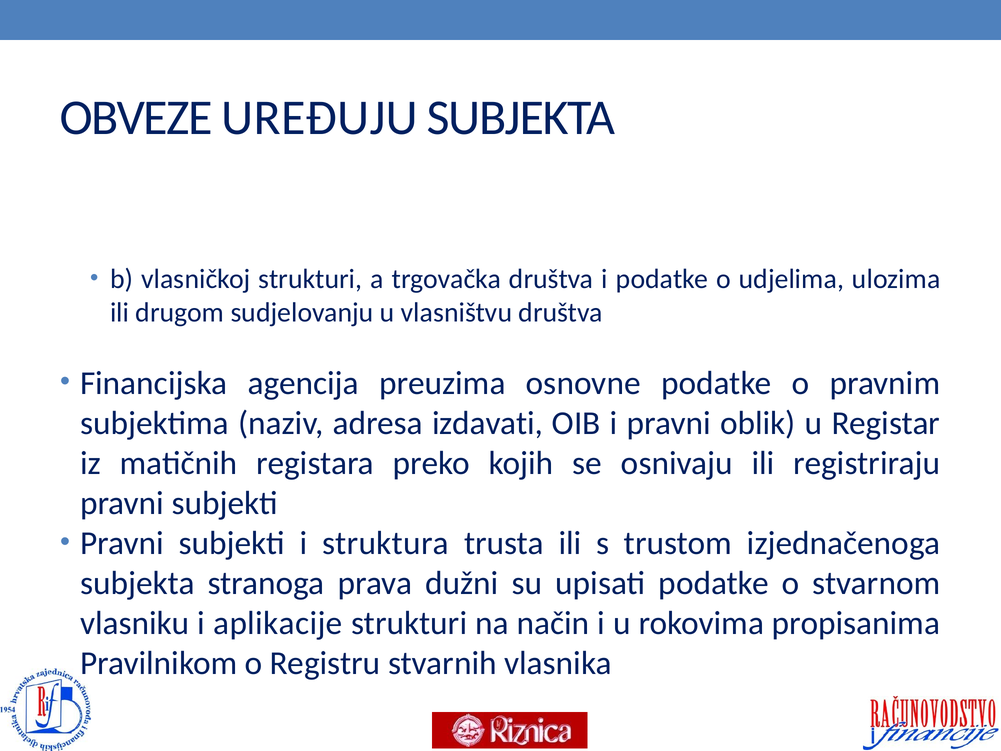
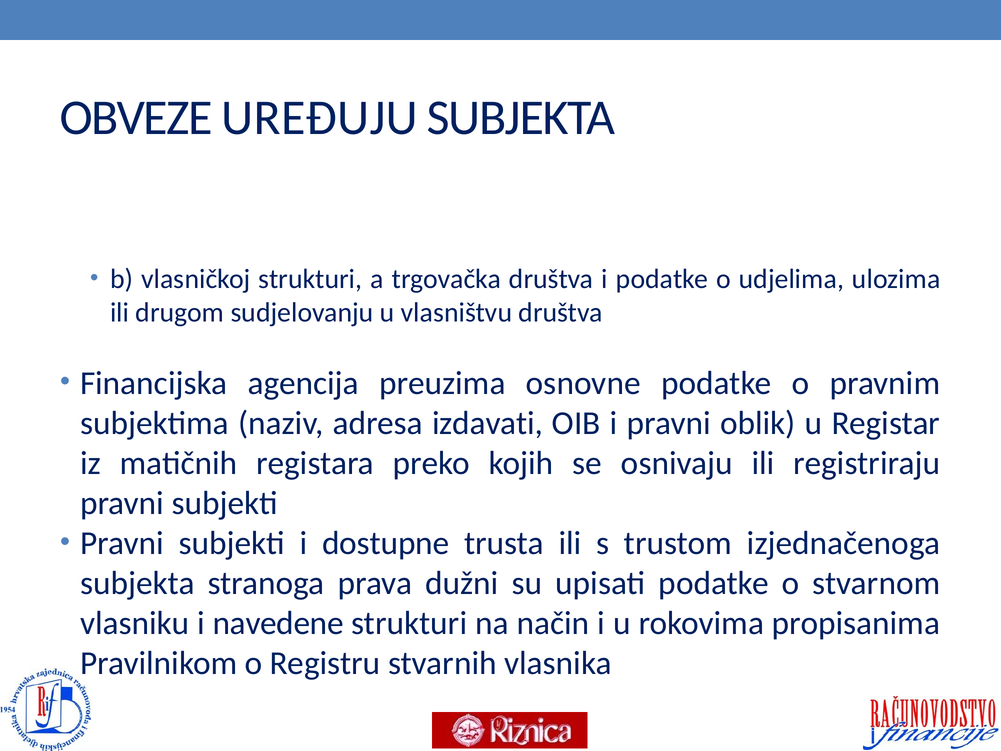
struktura: struktura -> dostupne
aplikacije: aplikacije -> navedene
